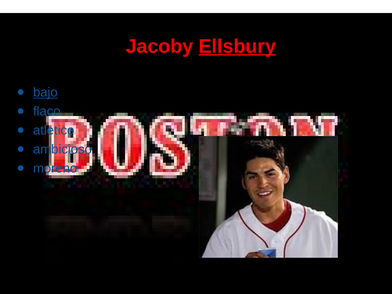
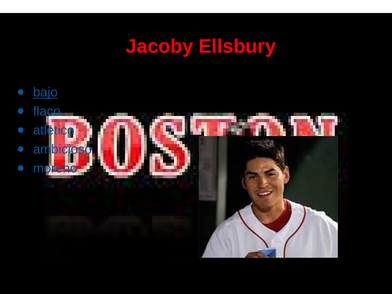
Ellsbury underline: present -> none
